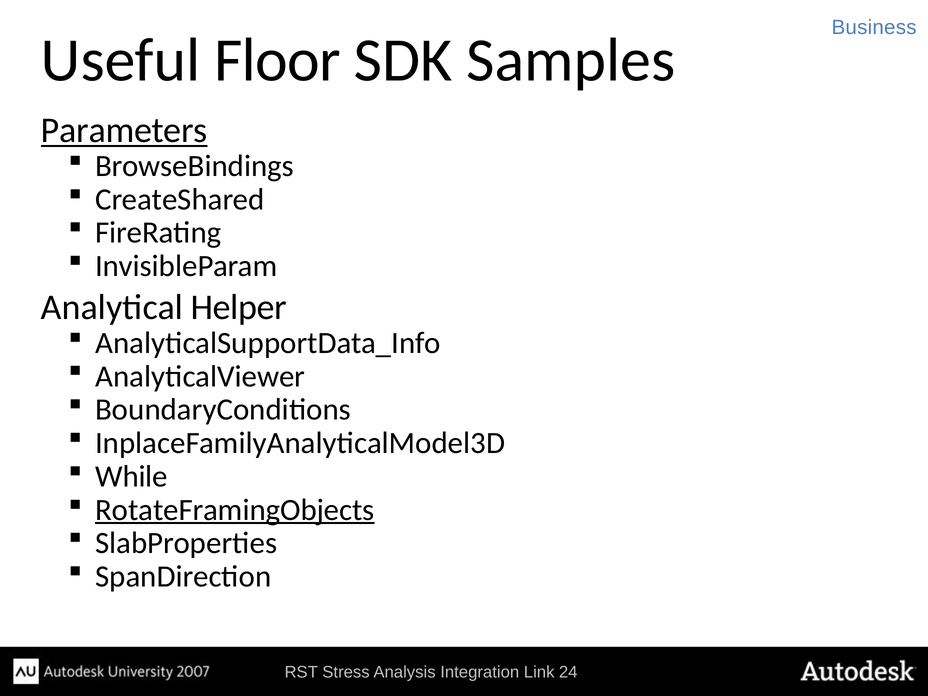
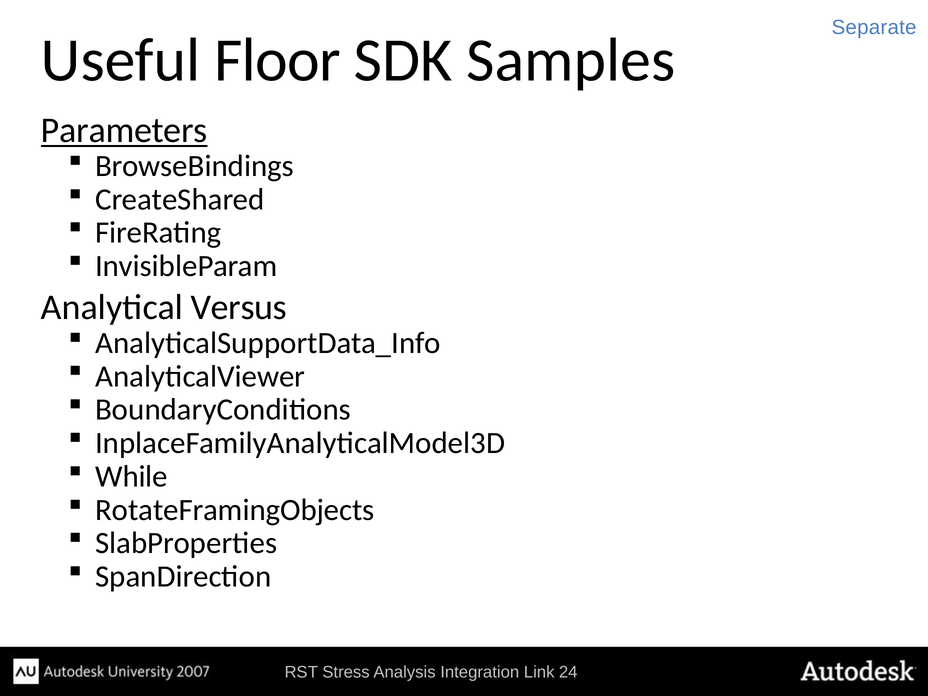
Business: Business -> Separate
Helper: Helper -> Versus
RotateFramingObjects underline: present -> none
